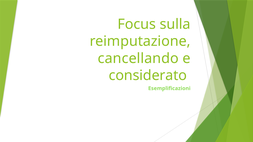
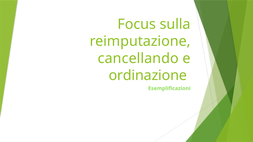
considerato: considerato -> ordinazione
